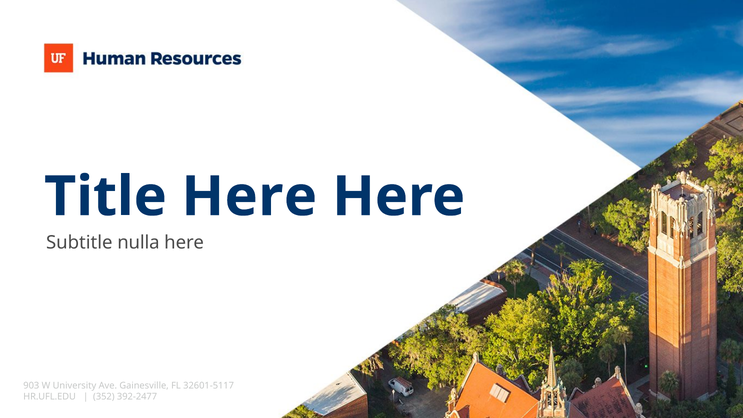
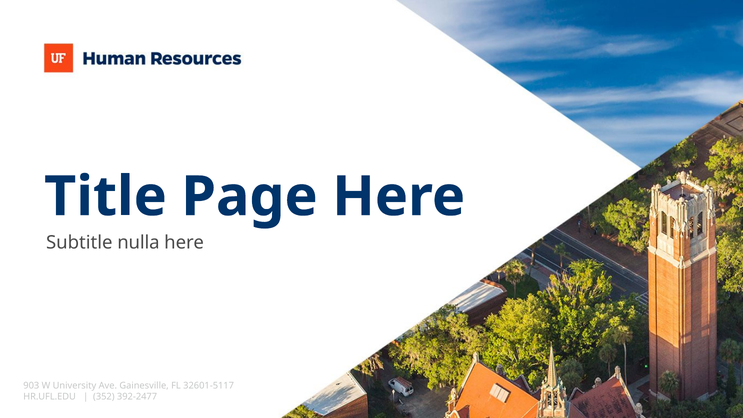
Title Here: Here -> Page
